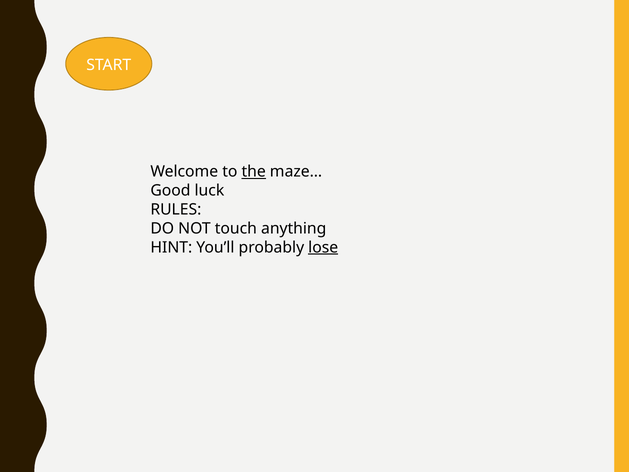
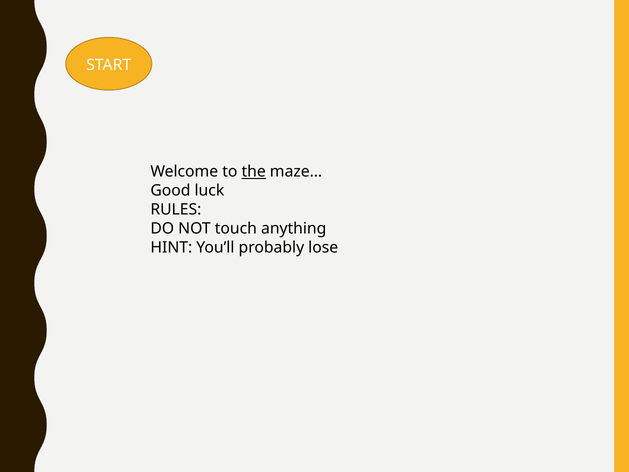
lose underline: present -> none
